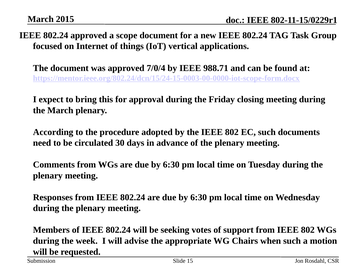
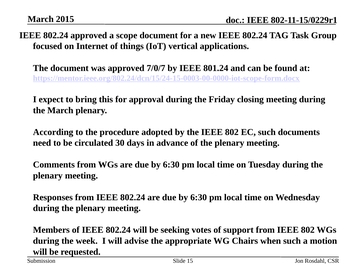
7/0/4: 7/0/4 -> 7/0/7
988.71: 988.71 -> 801.24
